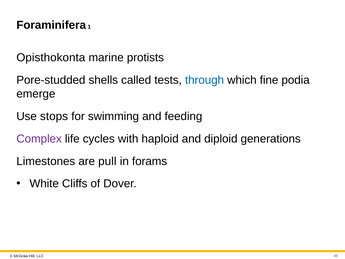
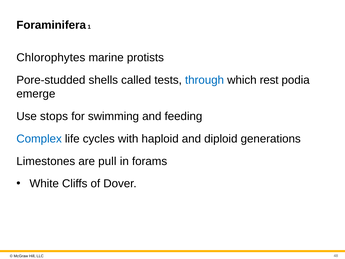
Opisthokonta: Opisthokonta -> Chlorophytes
fine: fine -> rest
Complex colour: purple -> blue
